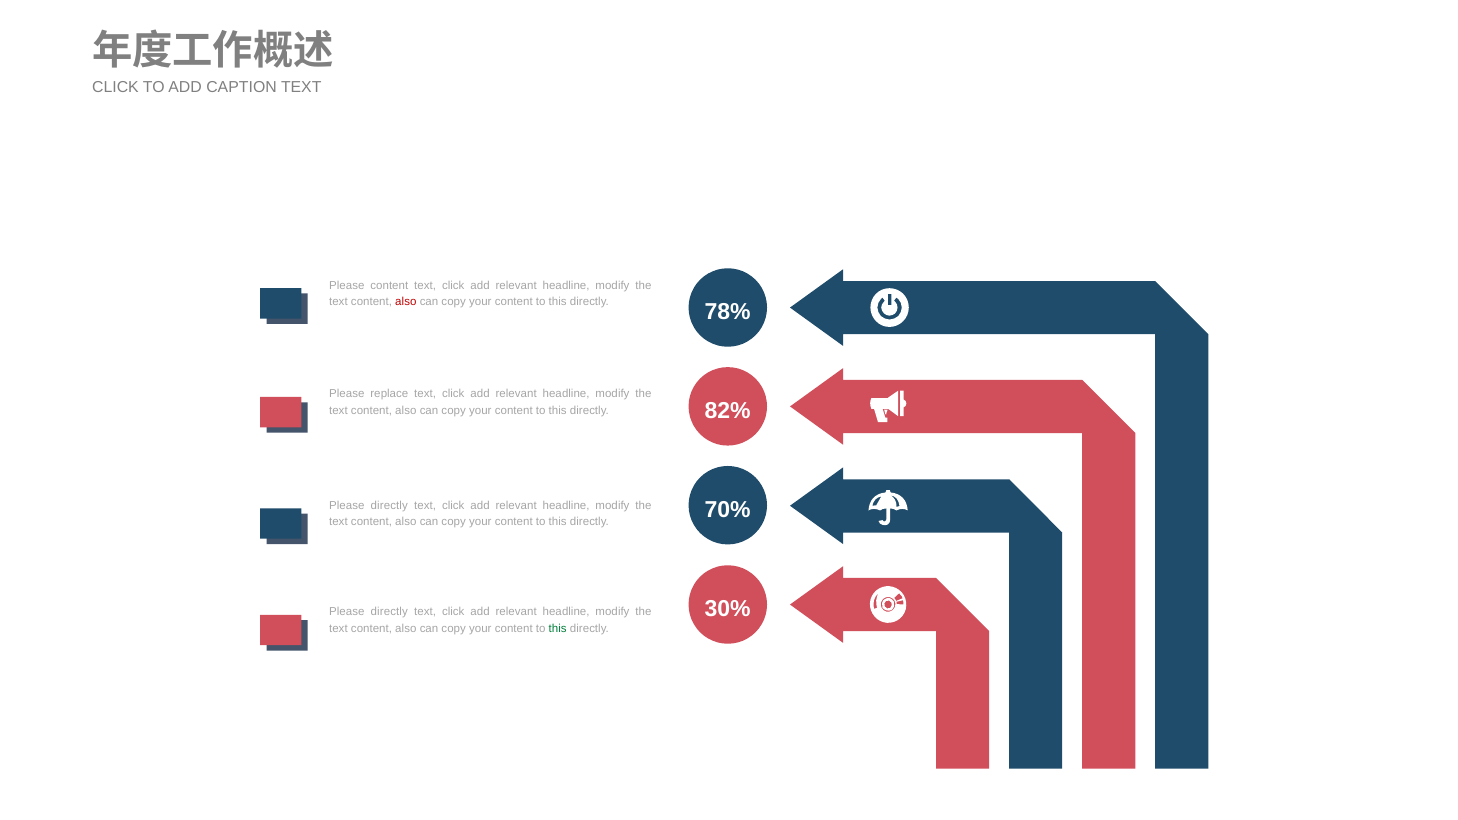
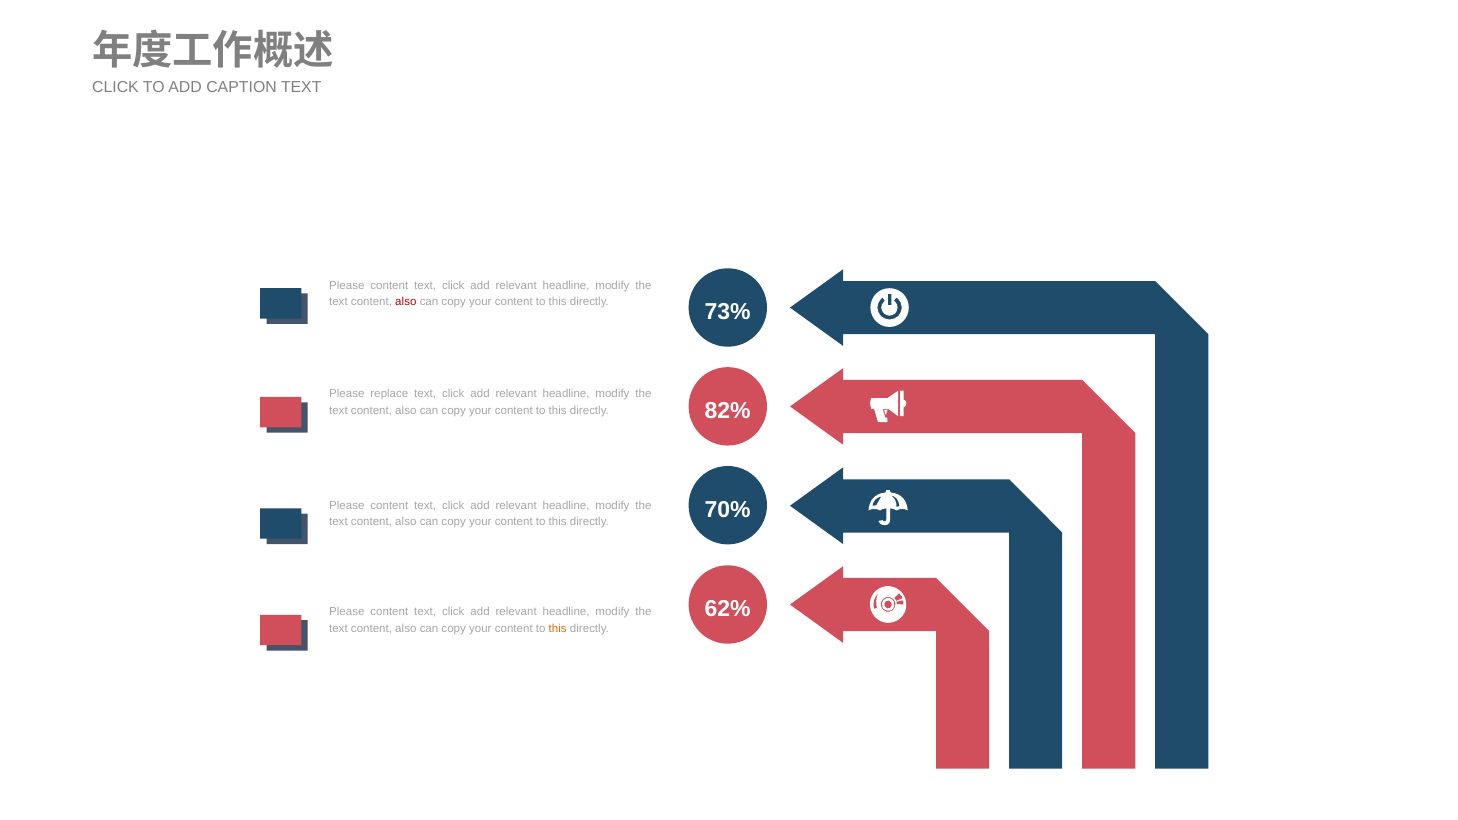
78%: 78% -> 73%
directly at (389, 505): directly -> content
30%: 30% -> 62%
directly at (389, 612): directly -> content
this at (558, 629) colour: green -> orange
